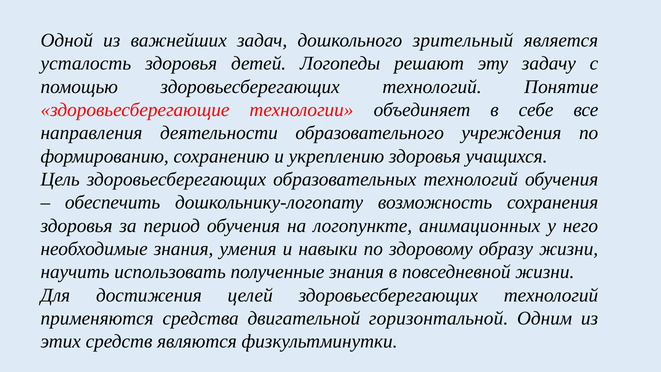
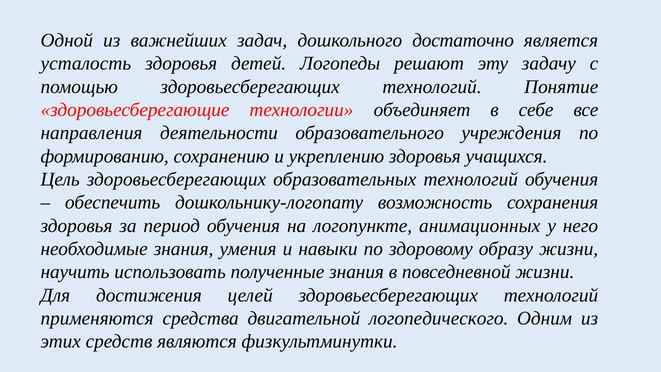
зрительный: зрительный -> достаточно
горизонтальной: горизонтальной -> логопедического
